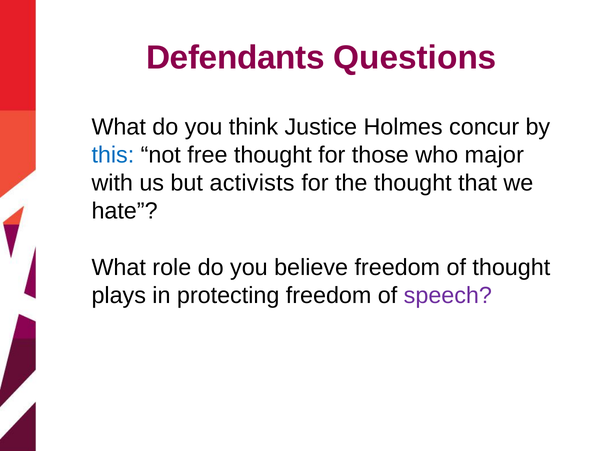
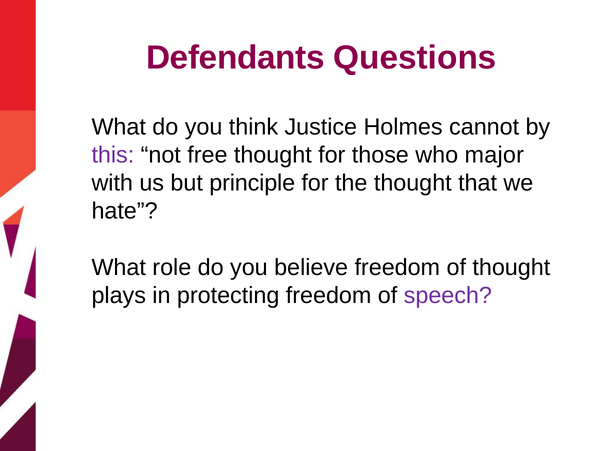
concur: concur -> cannot
this colour: blue -> purple
activists: activists -> principle
